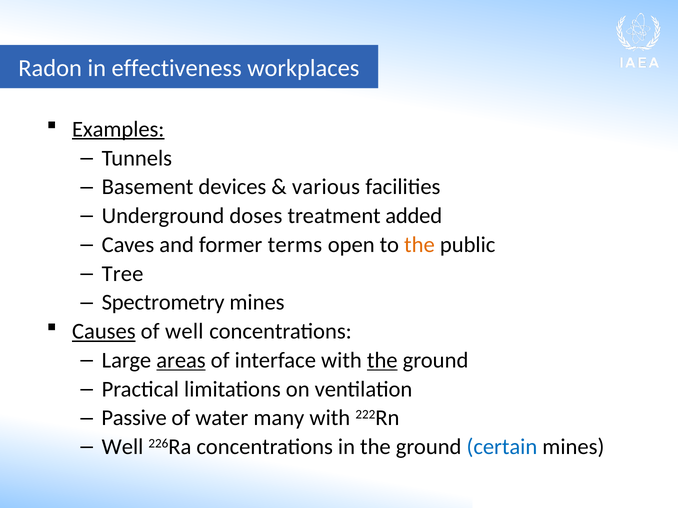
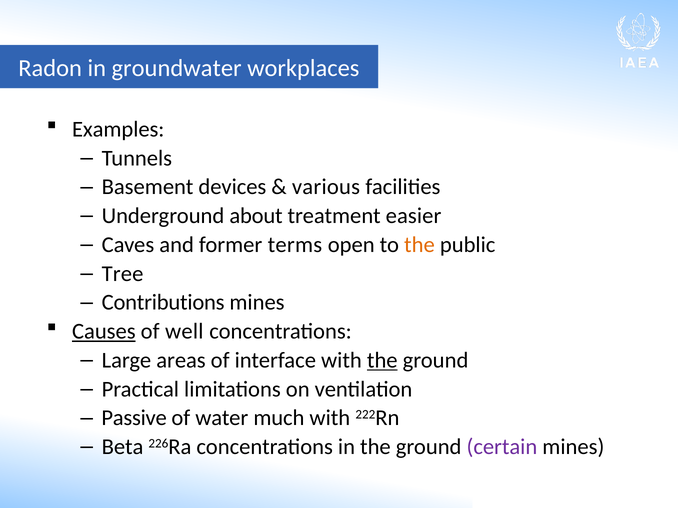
effectiveness: effectiveness -> groundwater
Examples underline: present -> none
doses: doses -> about
added: added -> easier
Spectrometry: Spectrometry -> Contributions
areas underline: present -> none
many: many -> much
Well at (123, 447): Well -> Beta
certain colour: blue -> purple
